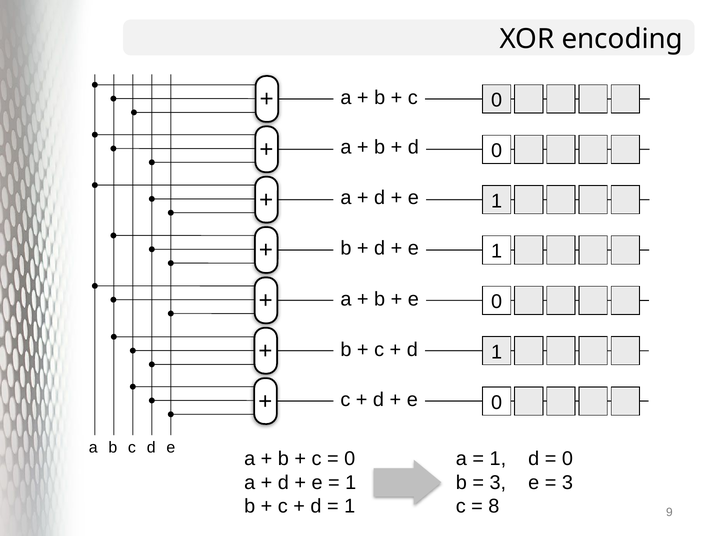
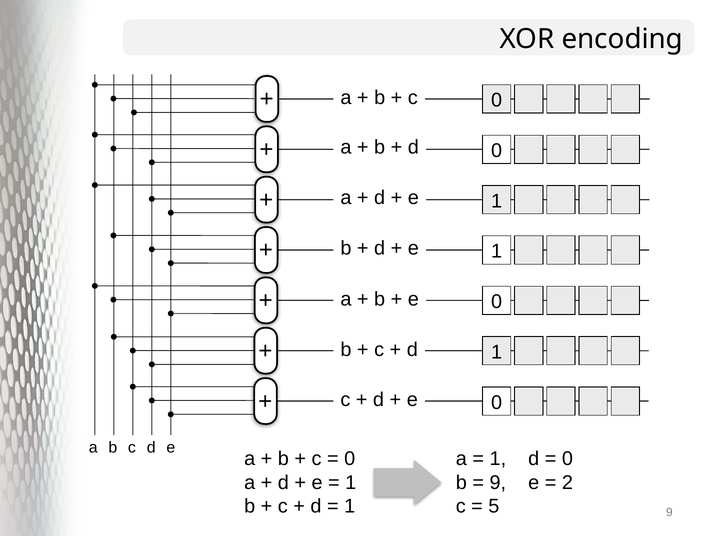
3 at (498, 483): 3 -> 9
3 at (567, 483): 3 -> 2
8: 8 -> 5
